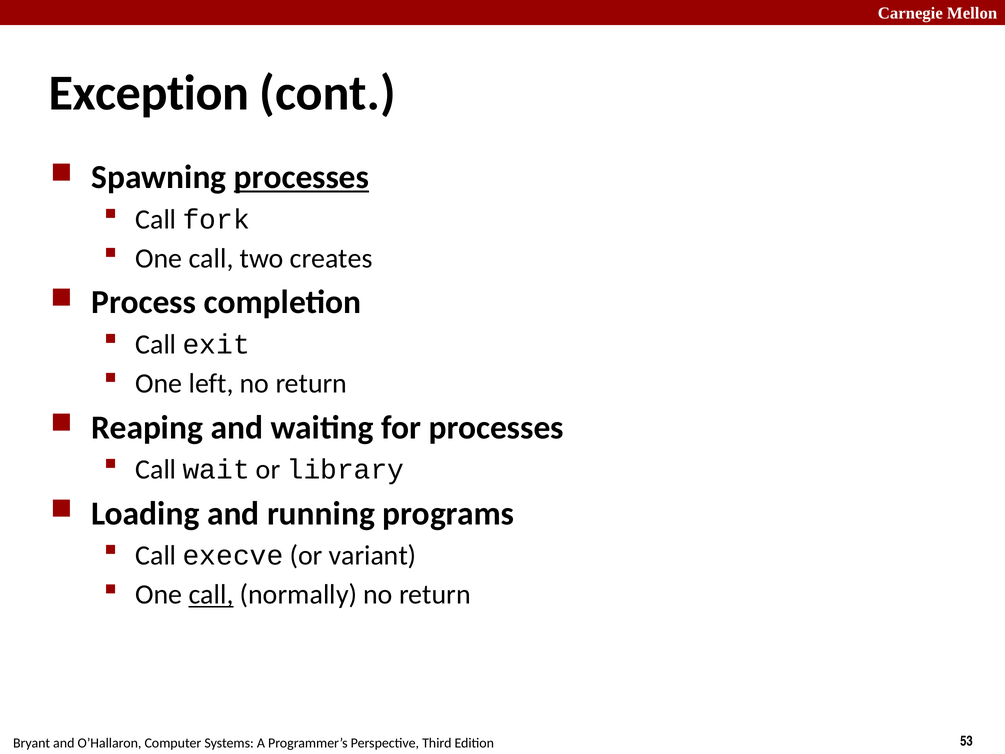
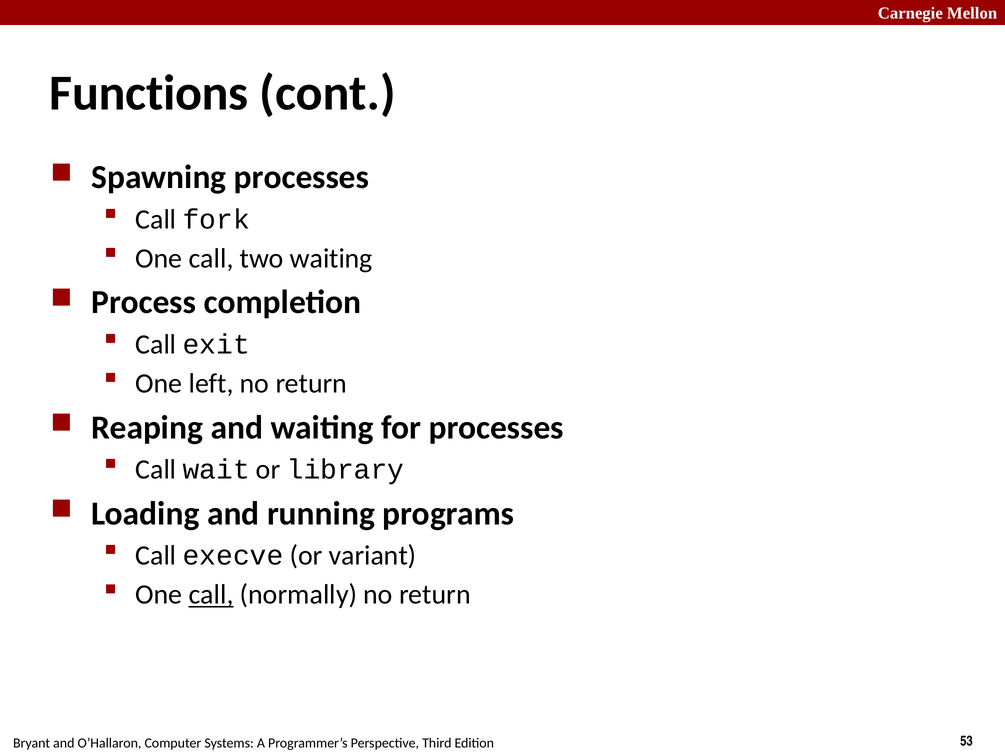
Exception: Exception -> Functions
processes at (302, 177) underline: present -> none
two creates: creates -> waiting
